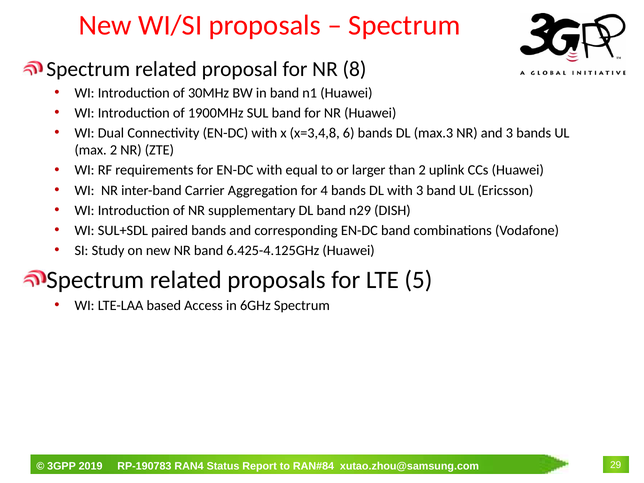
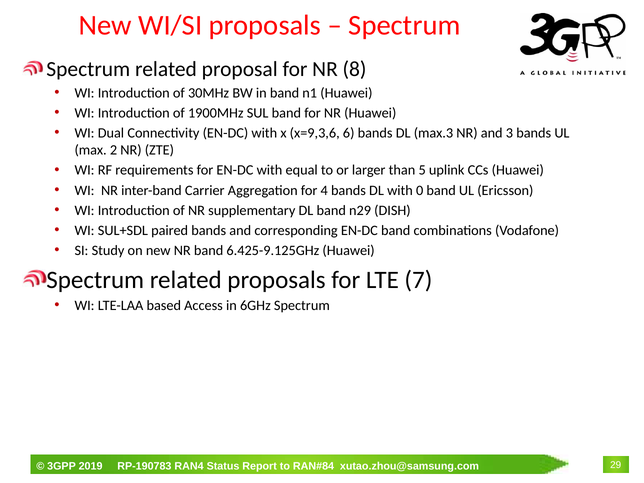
x=3,4,8: x=3,4,8 -> x=9,3,6
than 2: 2 -> 5
with 3: 3 -> 0
6.425-4.125GHz: 6.425-4.125GHz -> 6.425-9.125GHz
5: 5 -> 7
